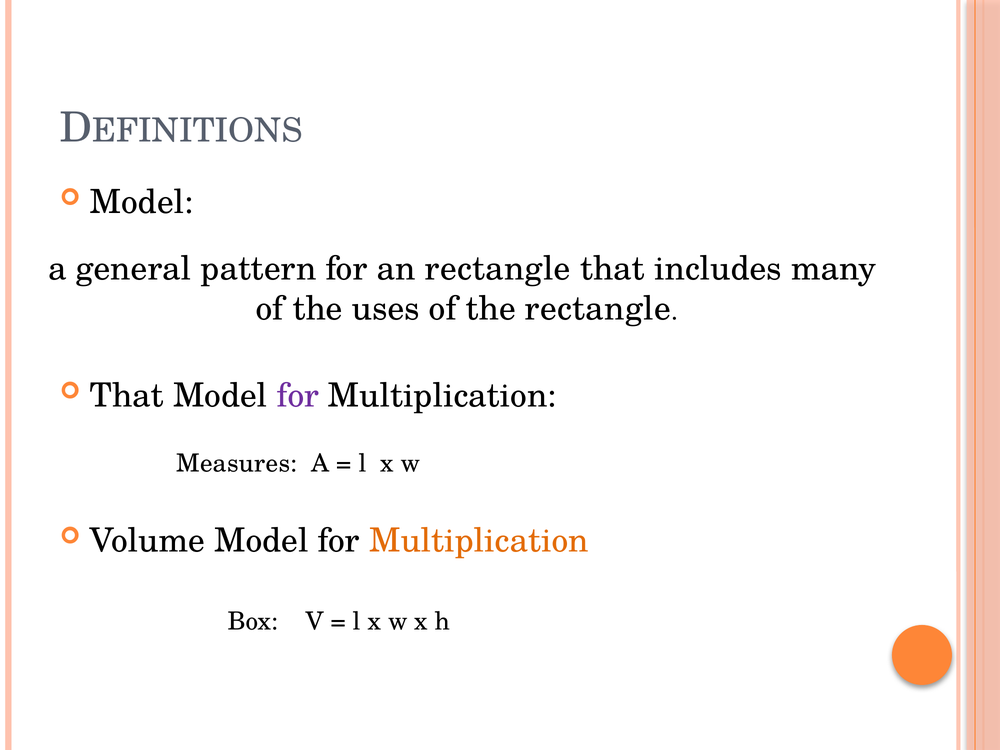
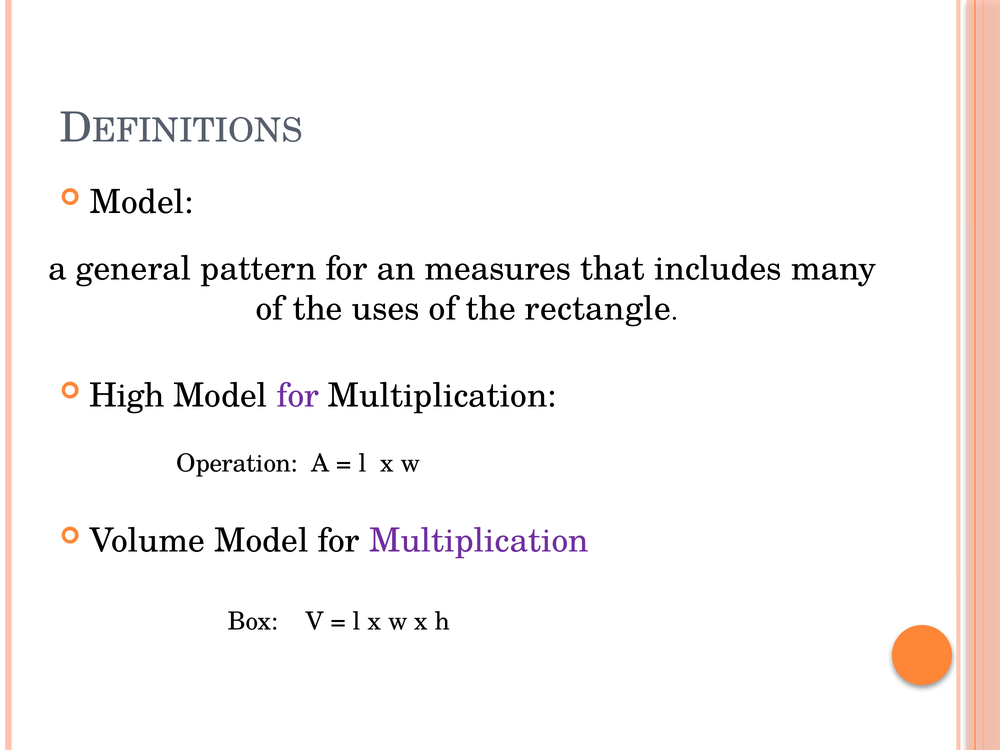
an rectangle: rectangle -> measures
That at (127, 396): That -> High
Measures: Measures -> Operation
Multiplication at (479, 541) colour: orange -> purple
